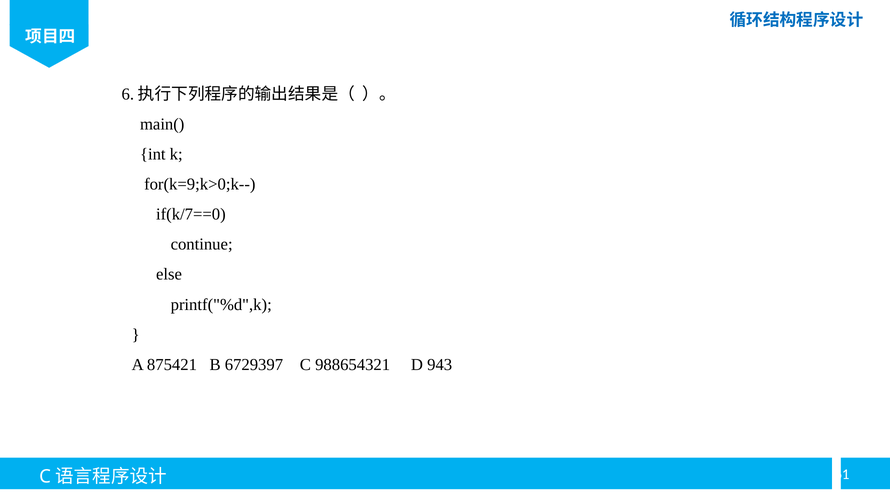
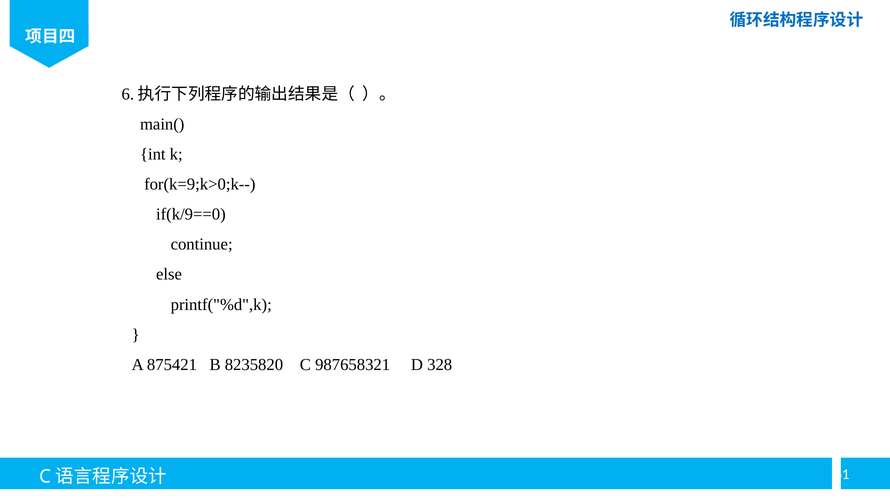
if(k/7==0: if(k/7==0 -> if(k/9==0
6729397: 6729397 -> 8235820
988654321: 988654321 -> 987658321
943: 943 -> 328
